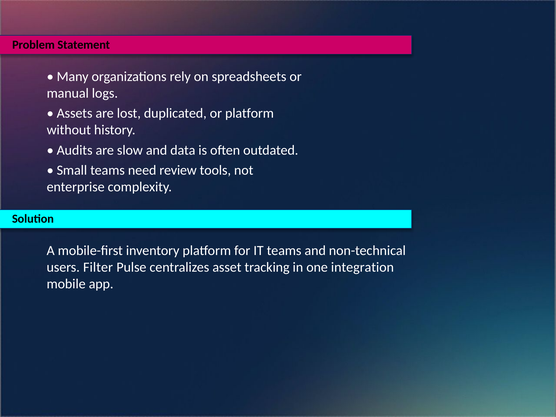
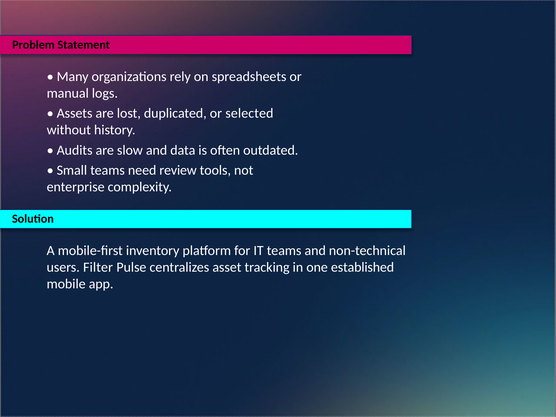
or platform: platform -> selected
integration: integration -> established
